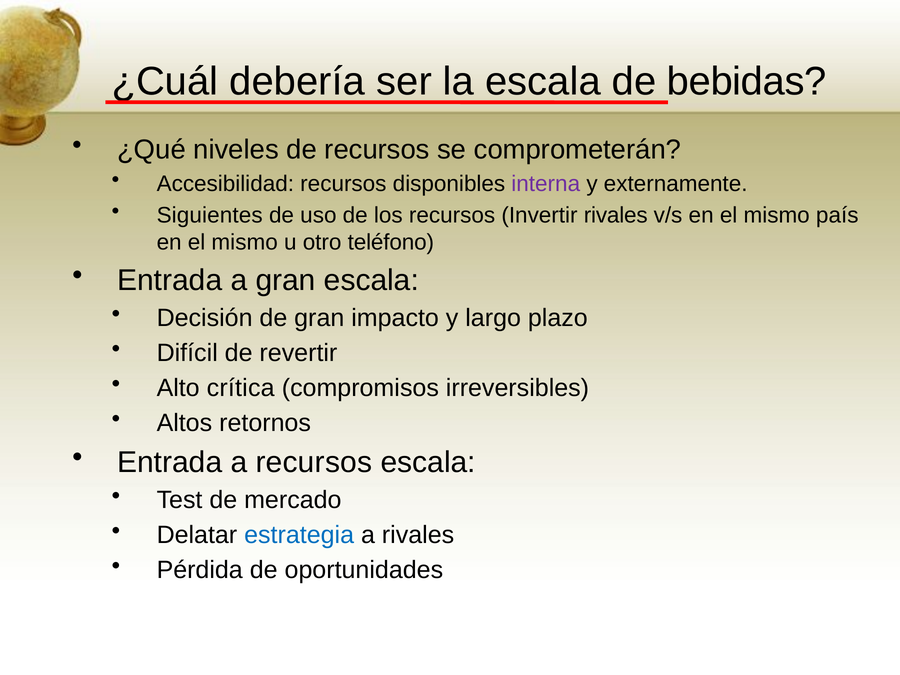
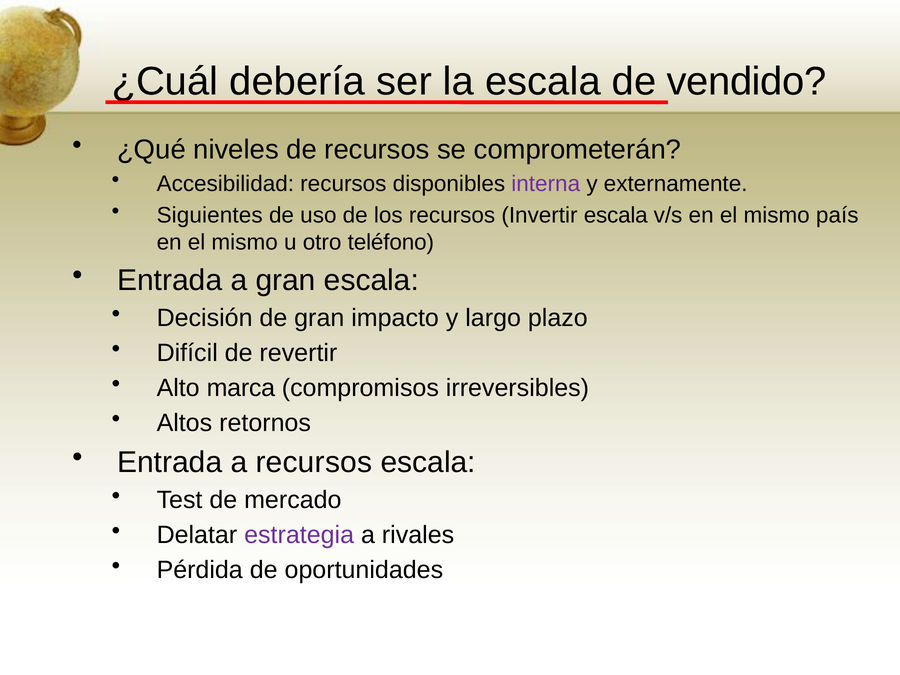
bebidas: bebidas -> vendido
Invertir rivales: rivales -> escala
crítica: crítica -> marca
estrategia colour: blue -> purple
